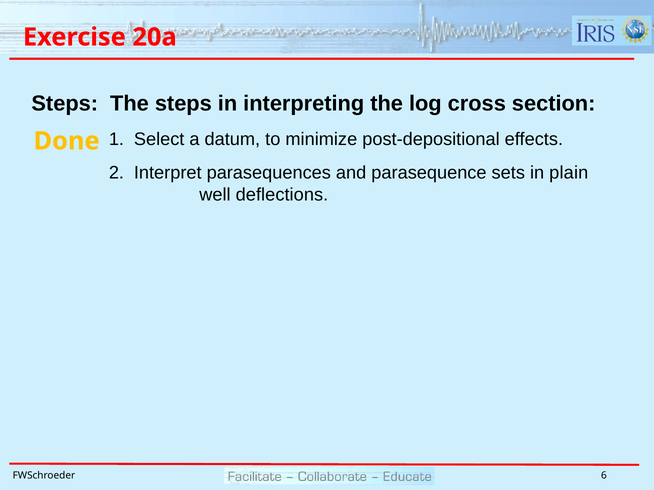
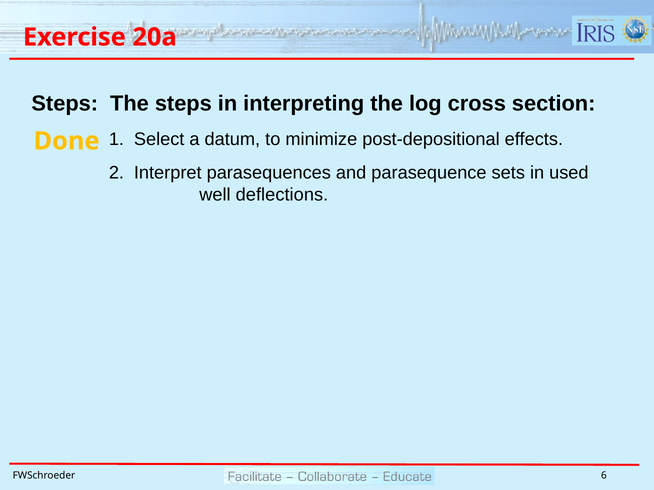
plain: plain -> used
